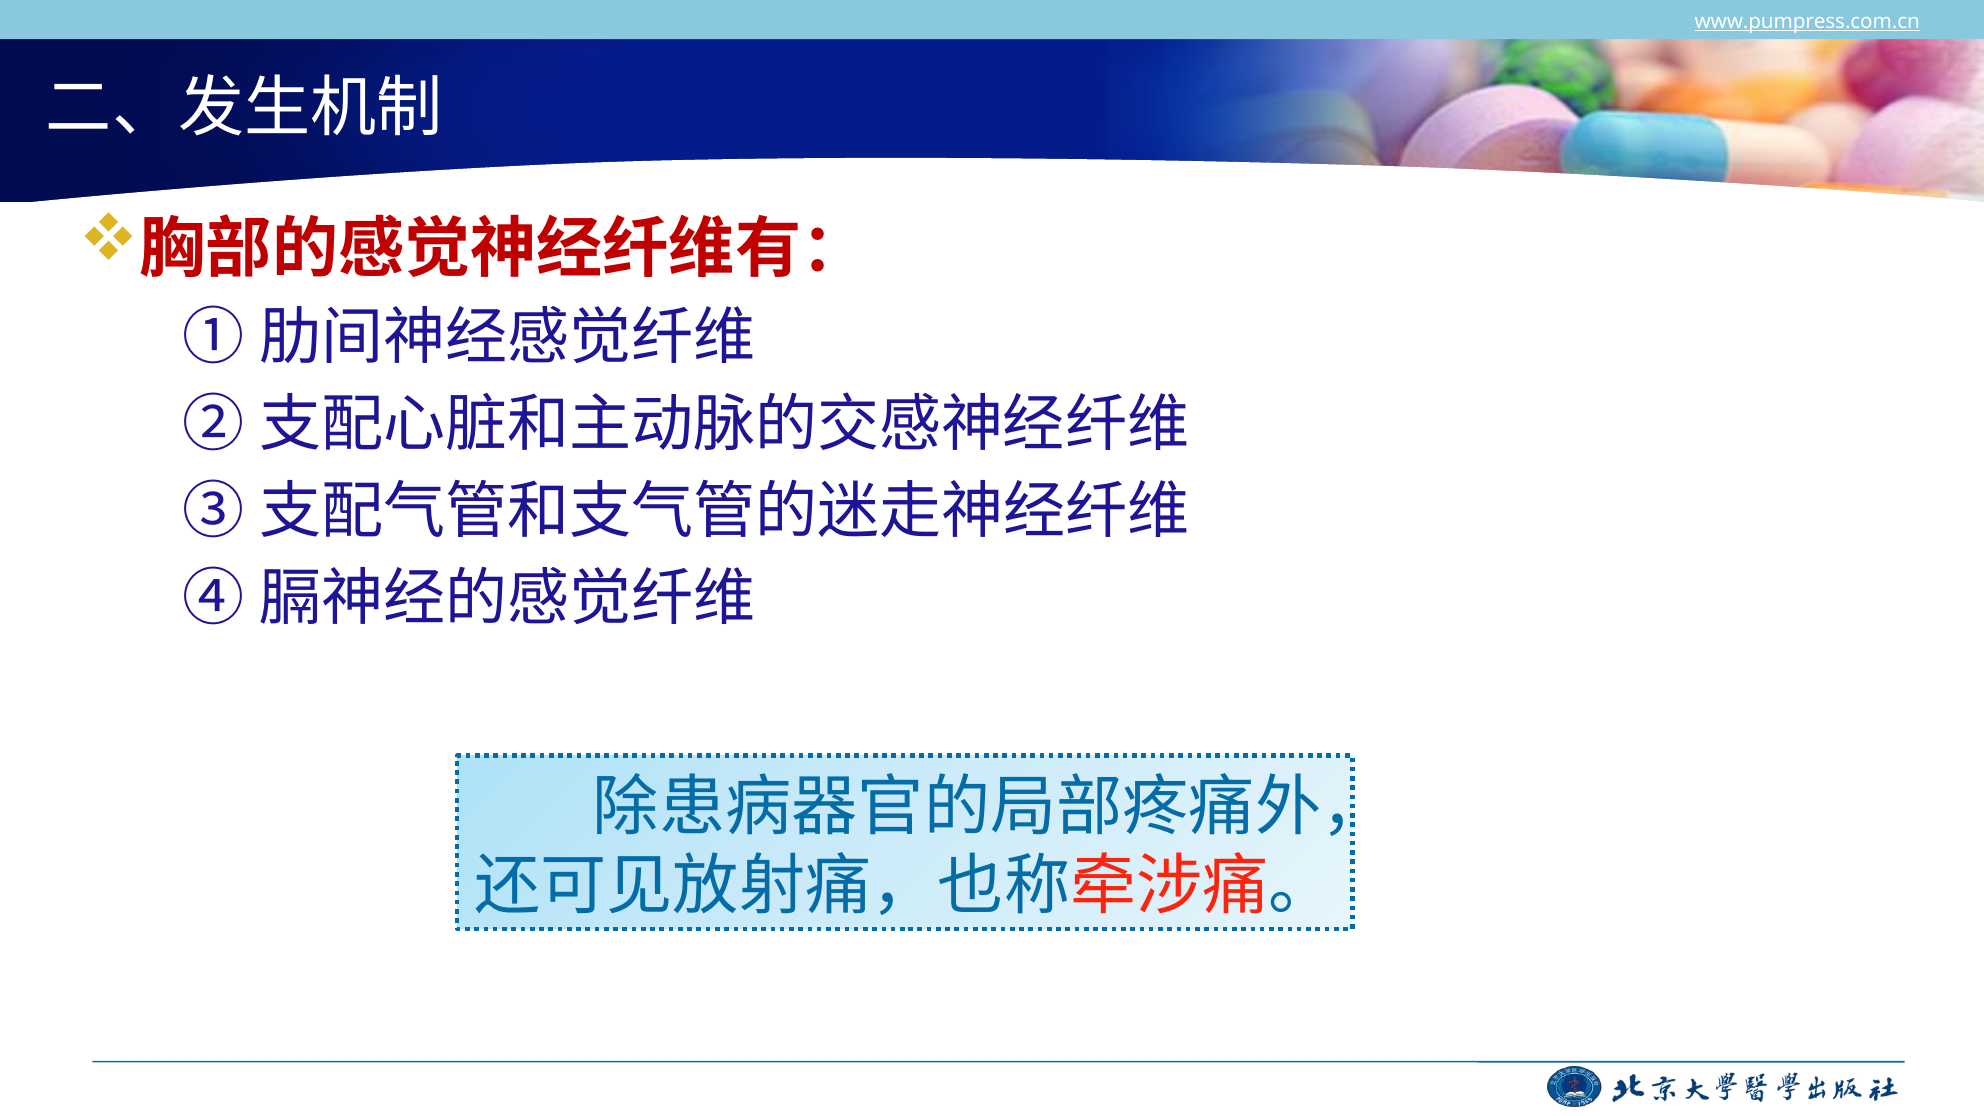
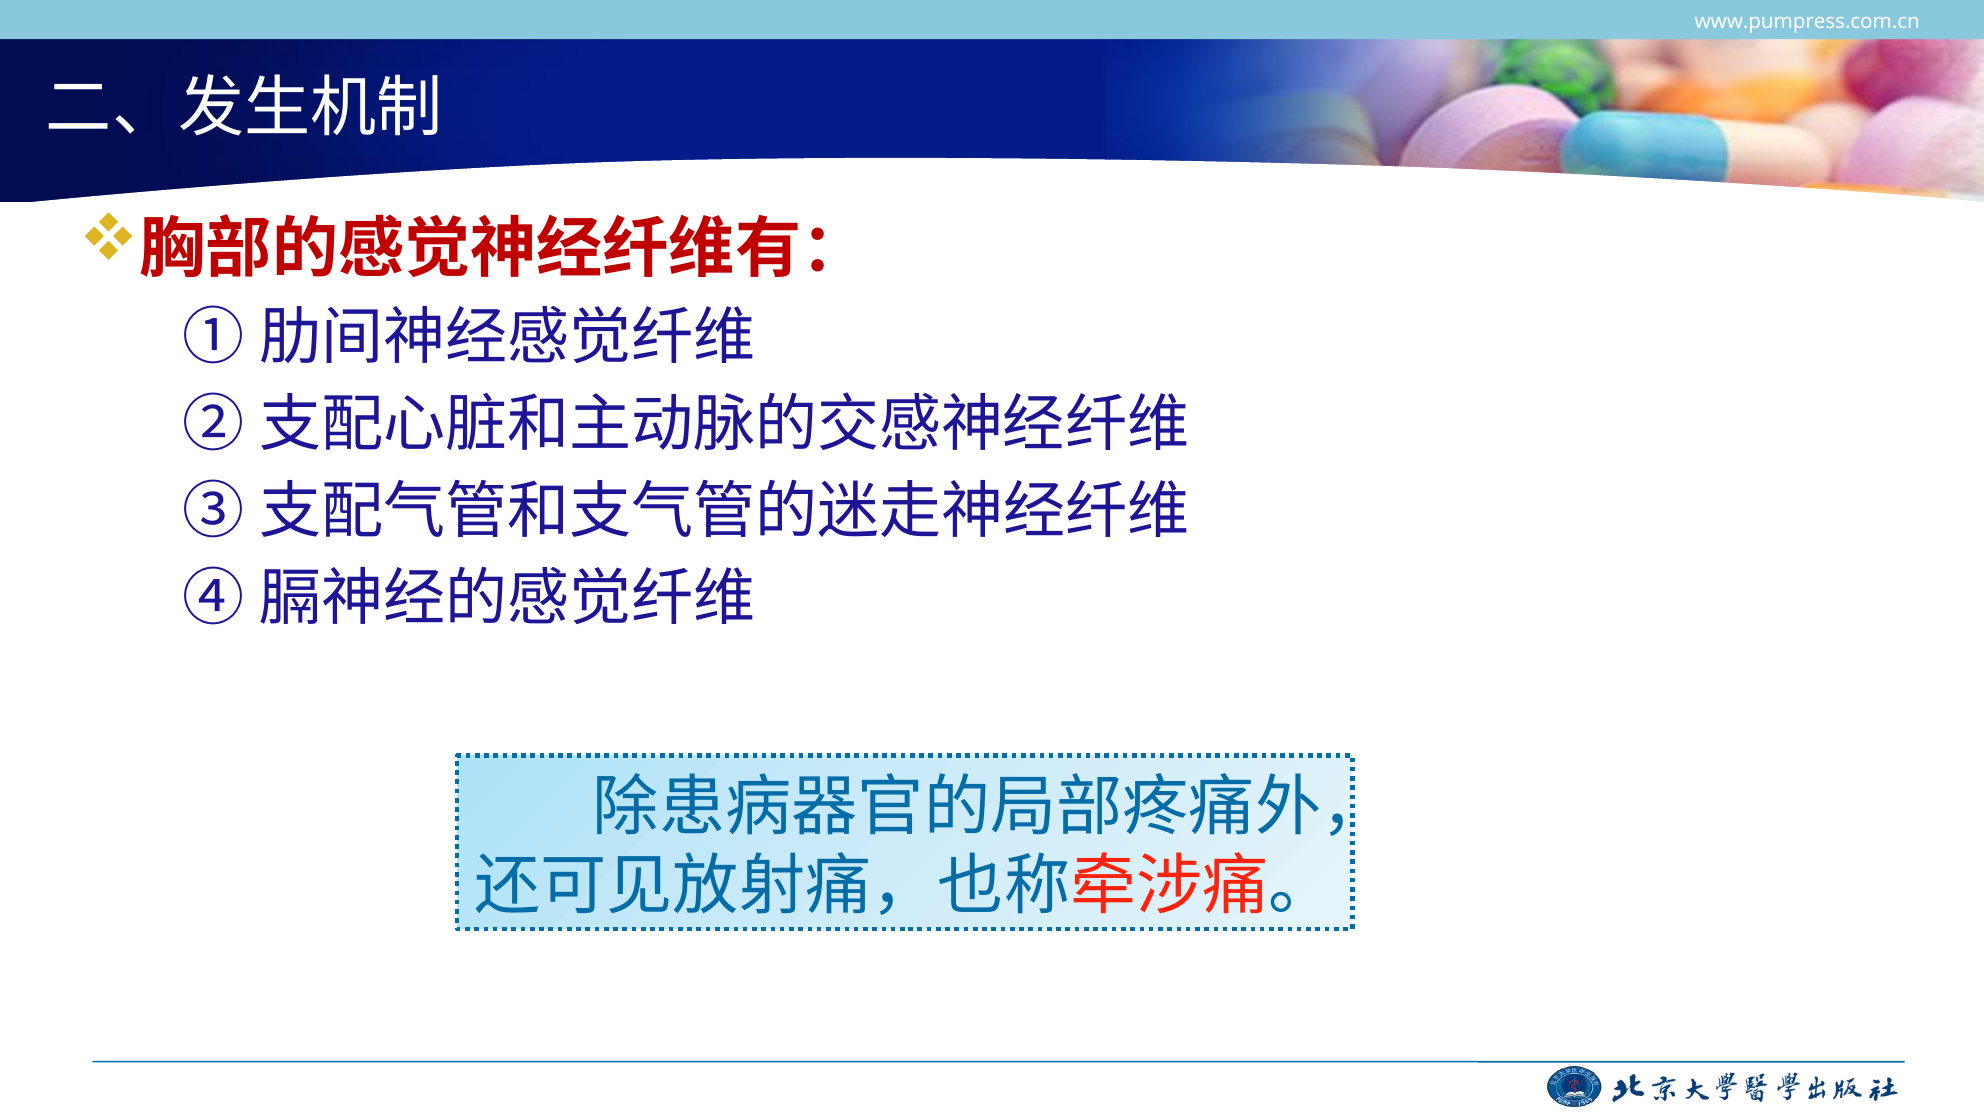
www.pumpress.com.cn underline: present -> none
